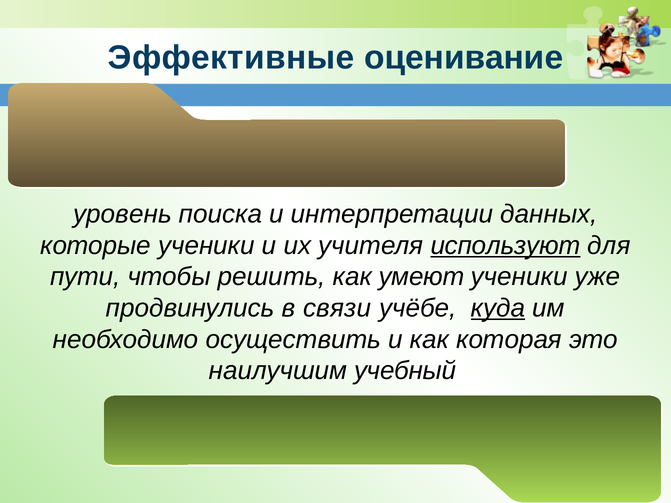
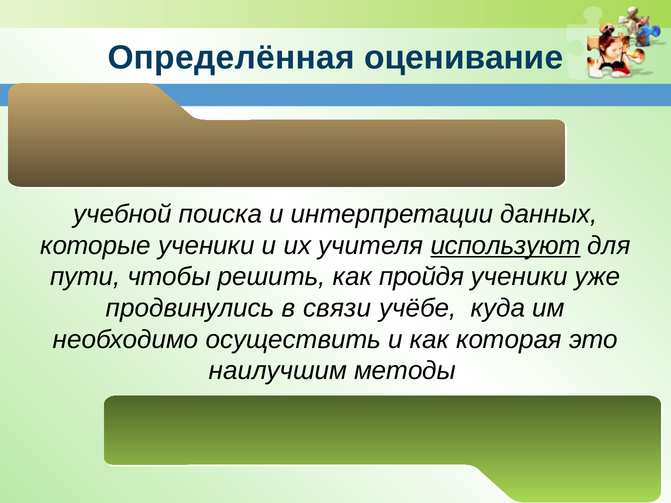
Эффективные: Эффективные -> Определённая
уровень: уровень -> учебной
умеют: умеют -> пройдя
куда underline: present -> none
учебный: учебный -> методы
